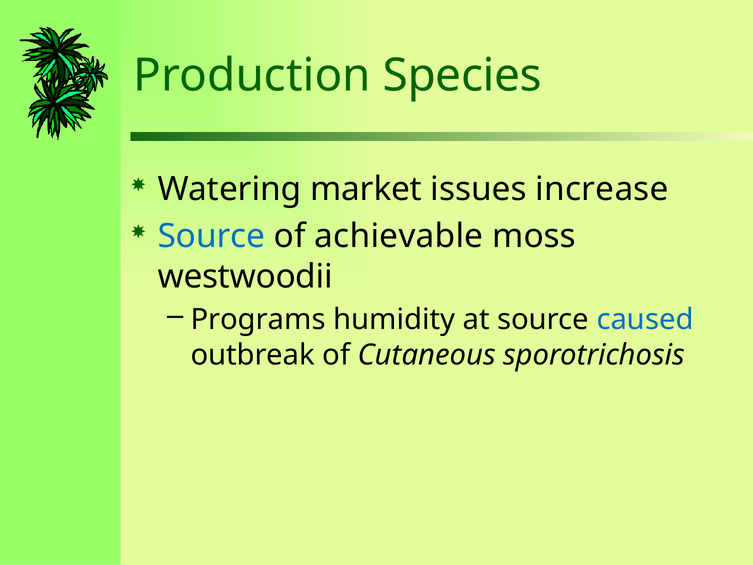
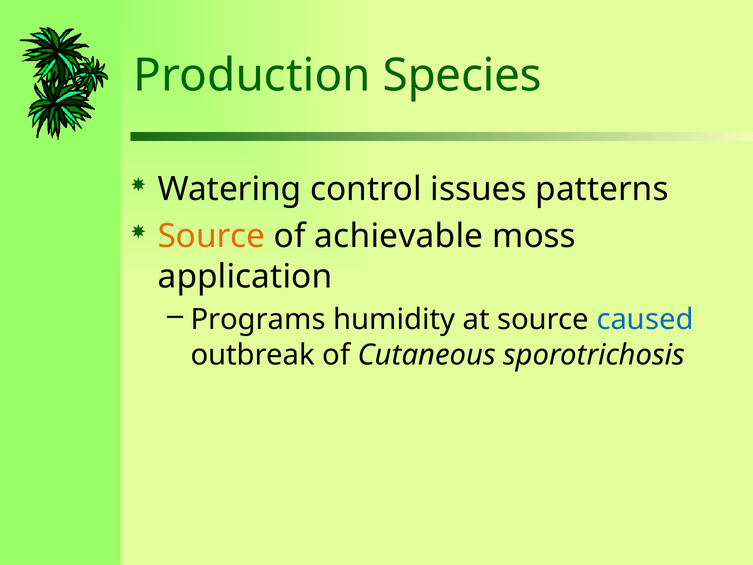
market: market -> control
increase: increase -> patterns
Source at (211, 236) colour: blue -> orange
westwoodii: westwoodii -> application
